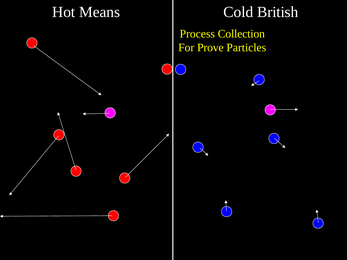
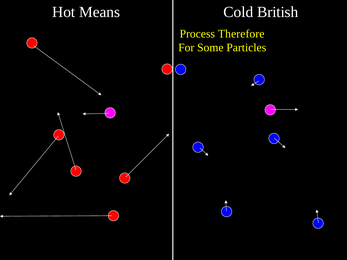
Collection: Collection -> Therefore
Prove: Prove -> Some
